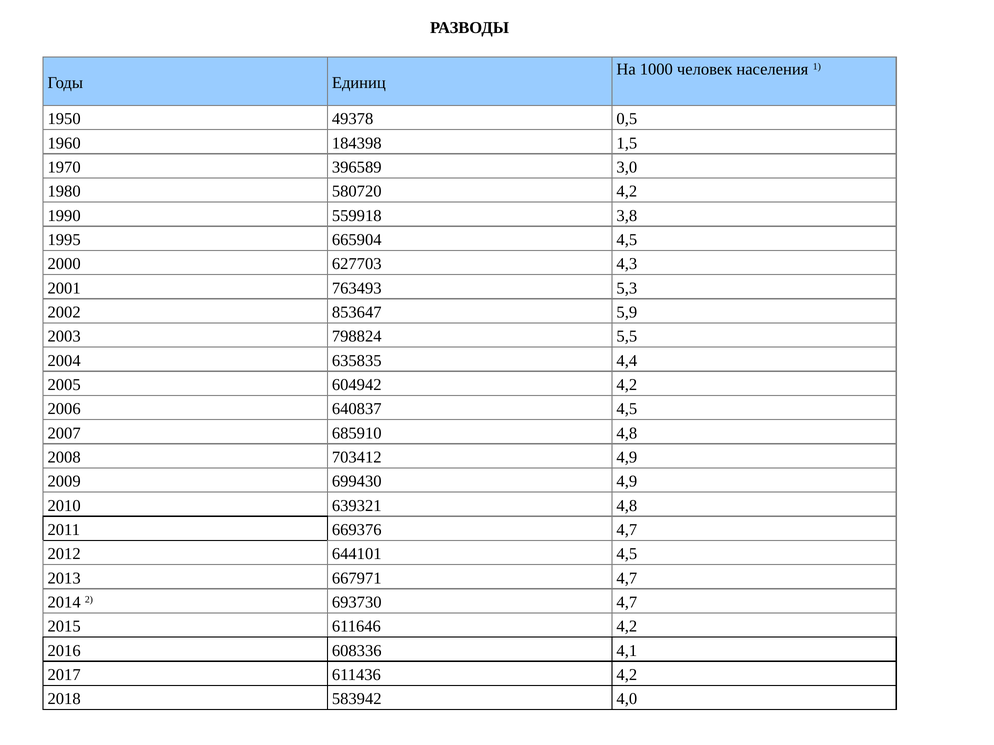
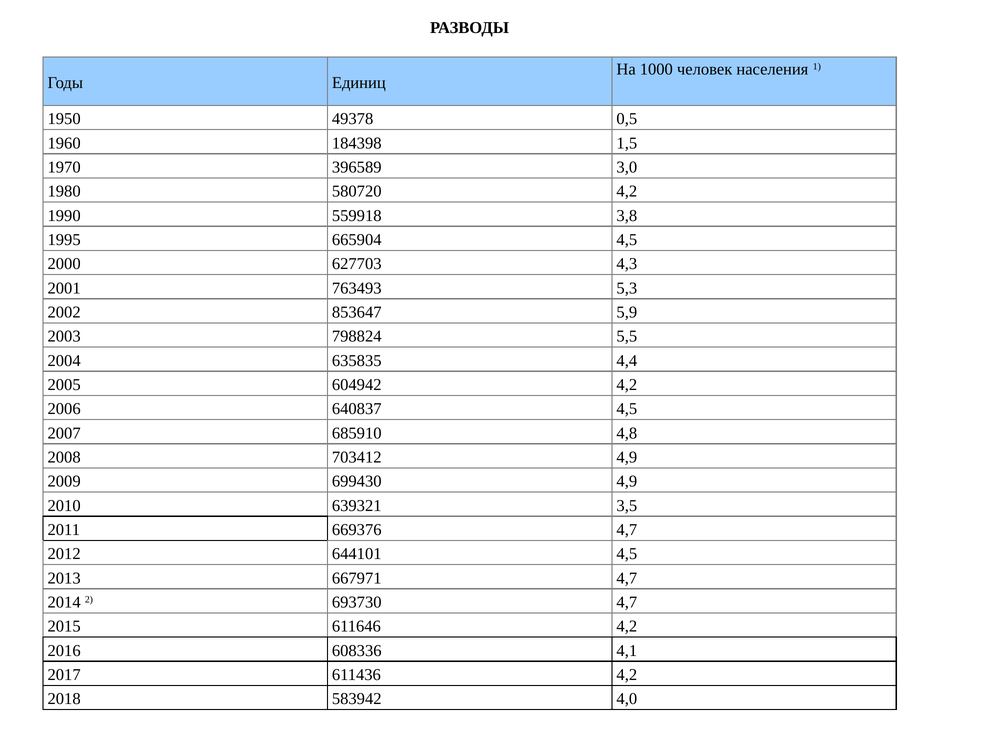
639321 4,8: 4,8 -> 3,5
